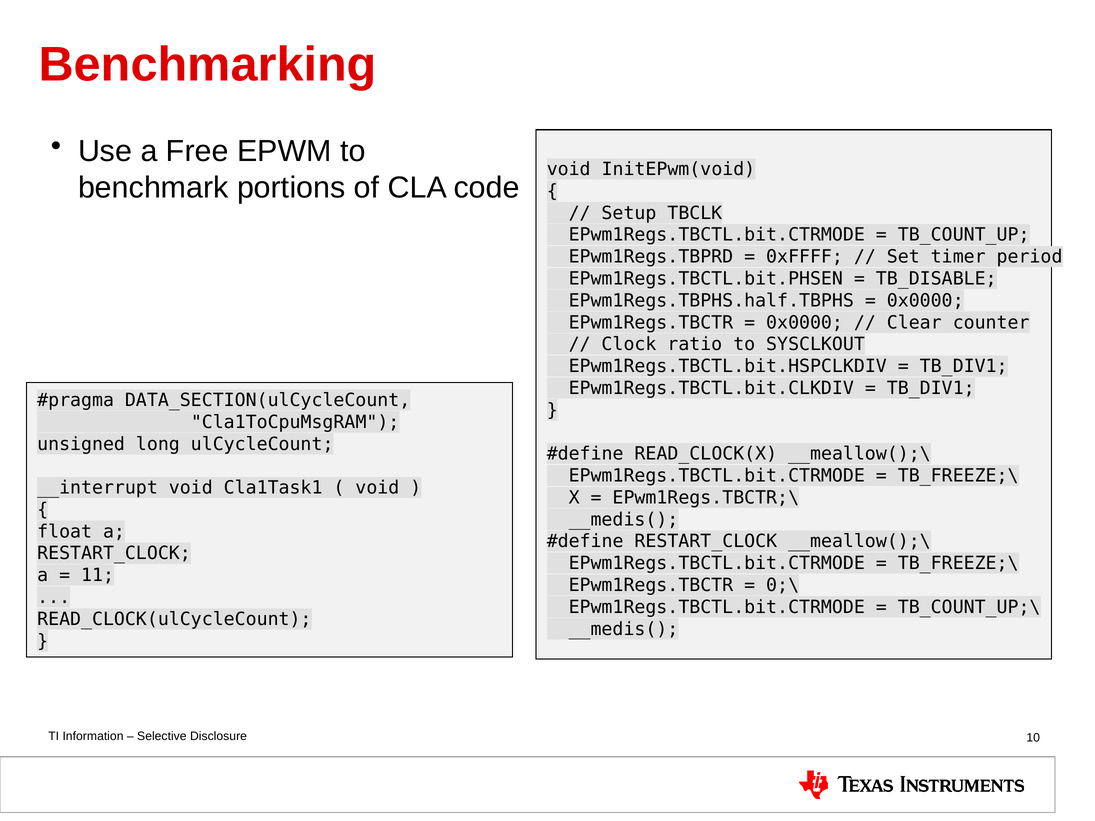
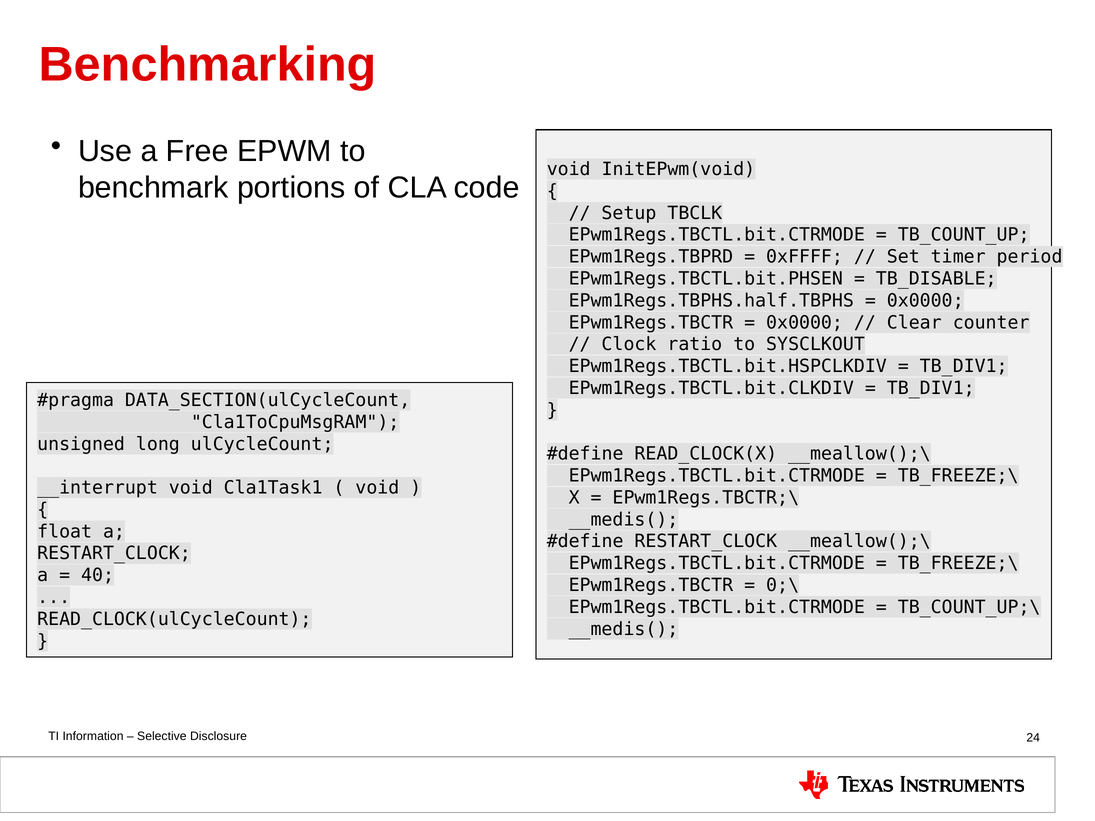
11: 11 -> 40
10: 10 -> 24
